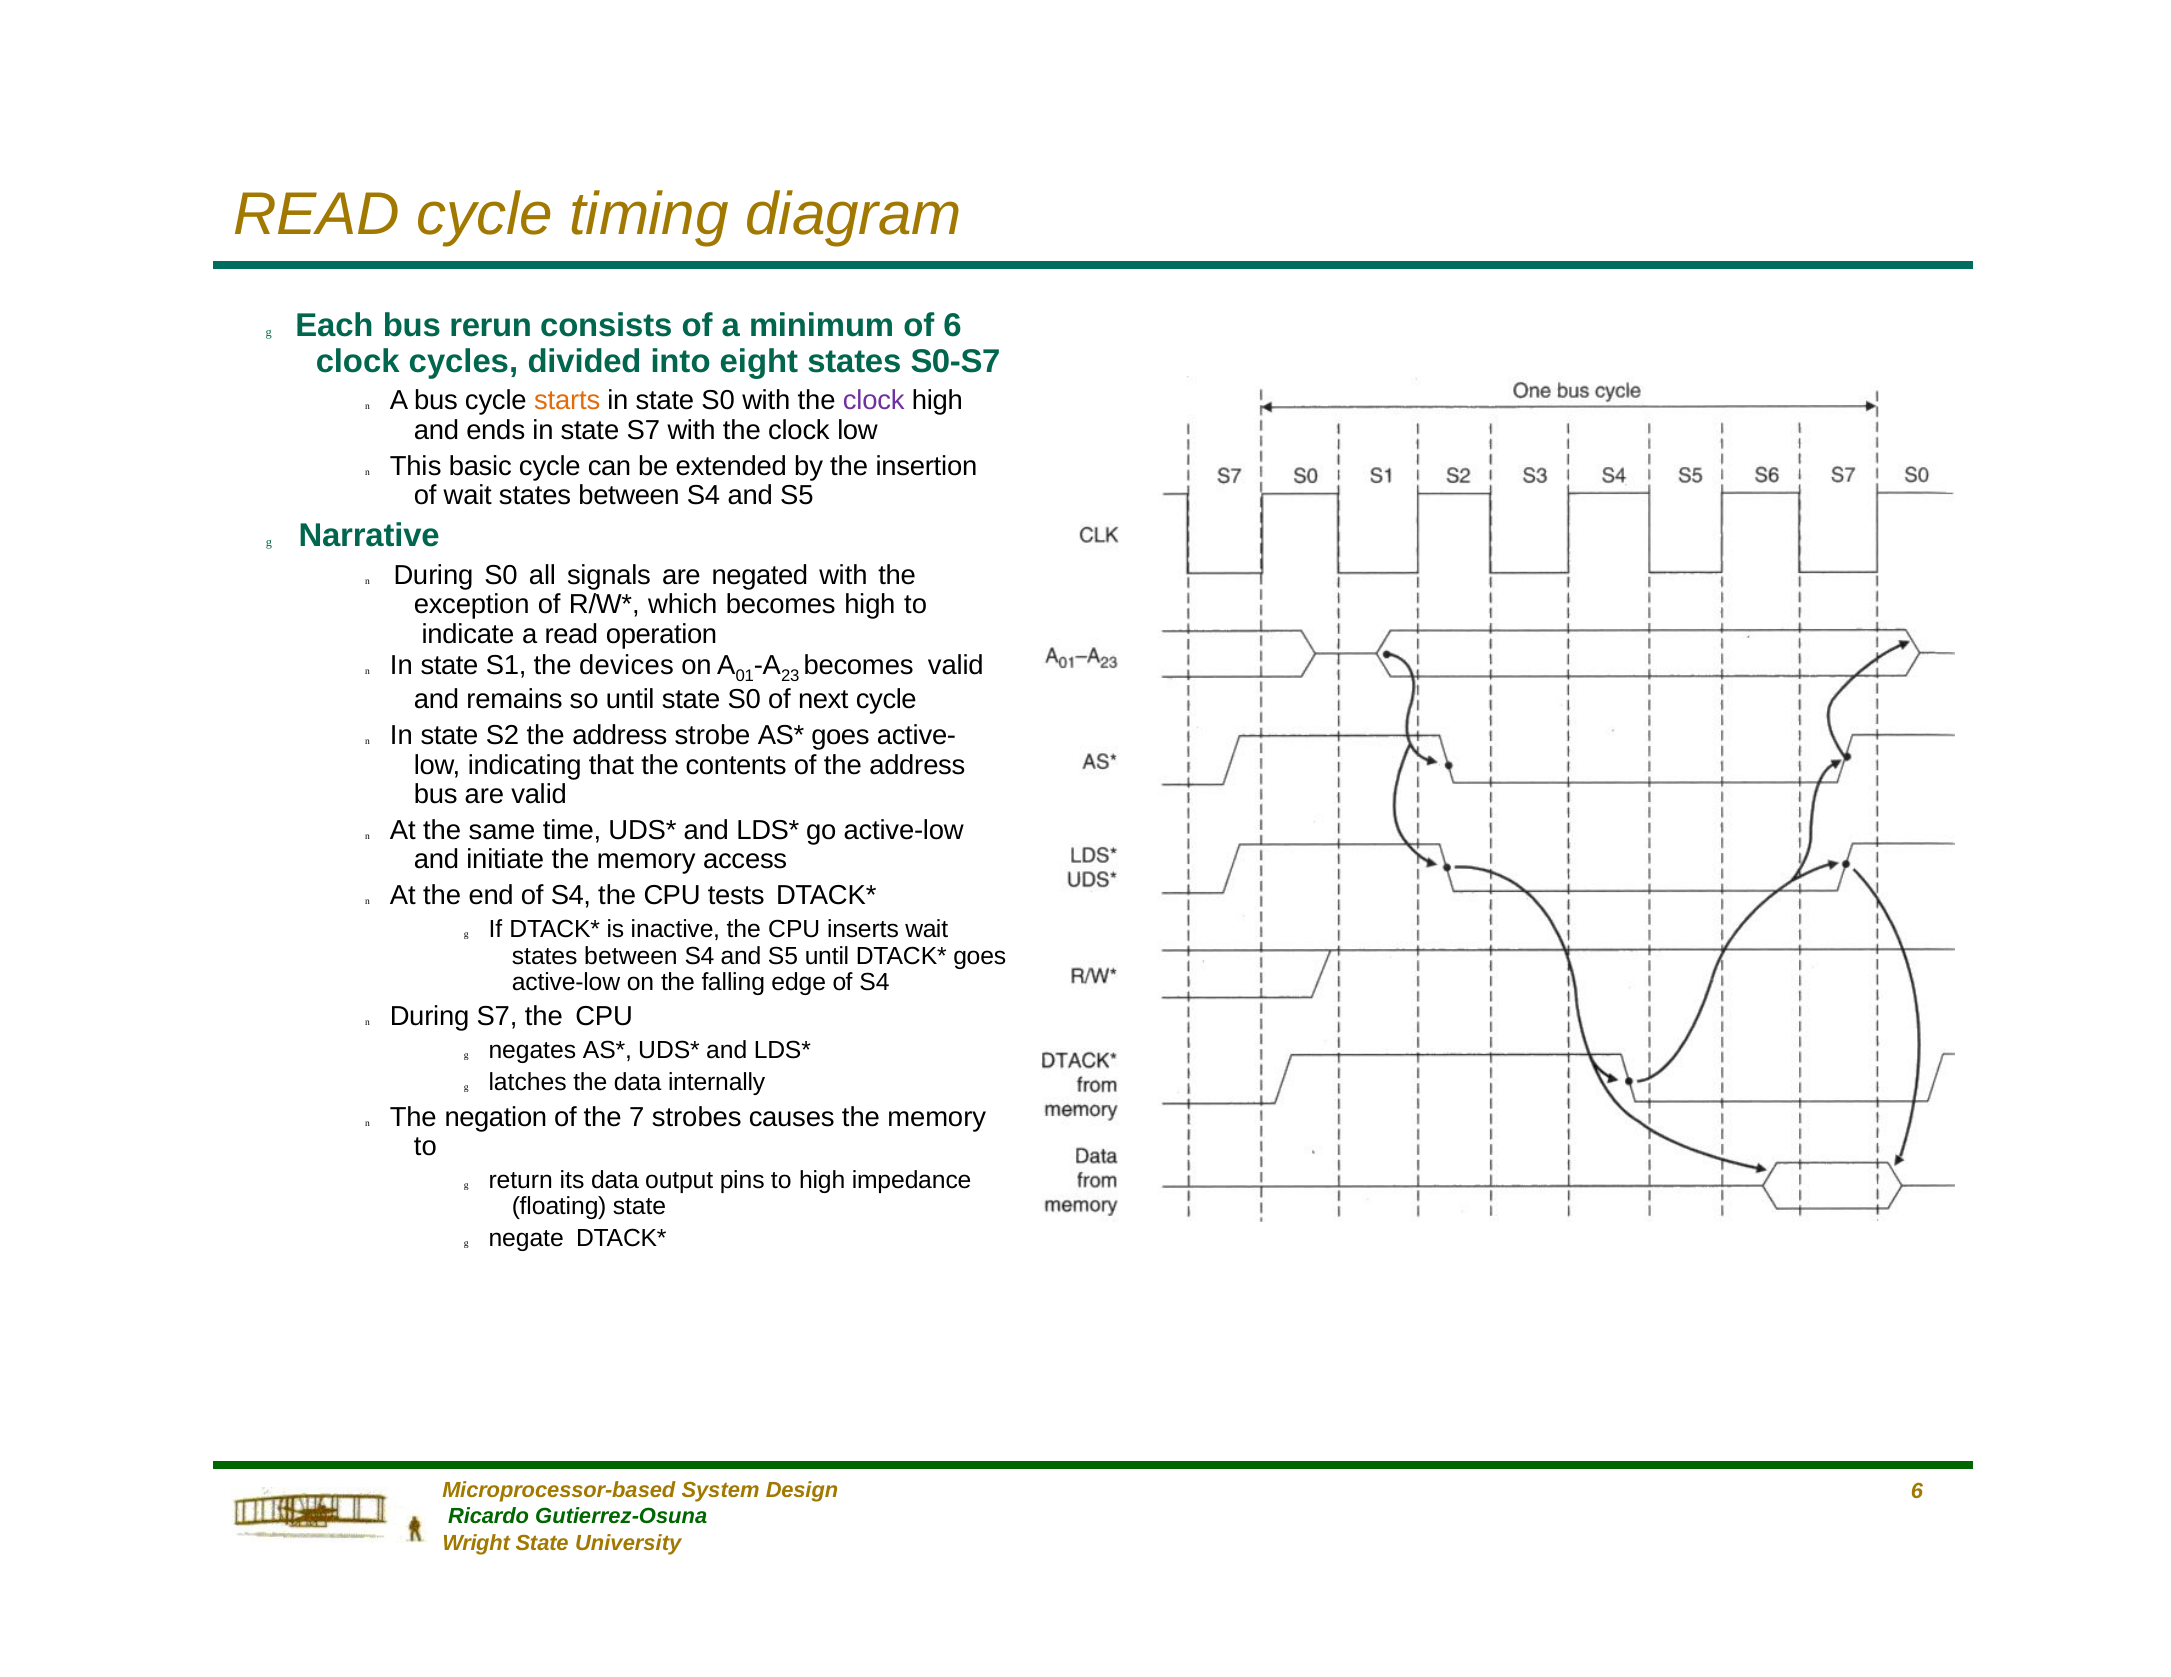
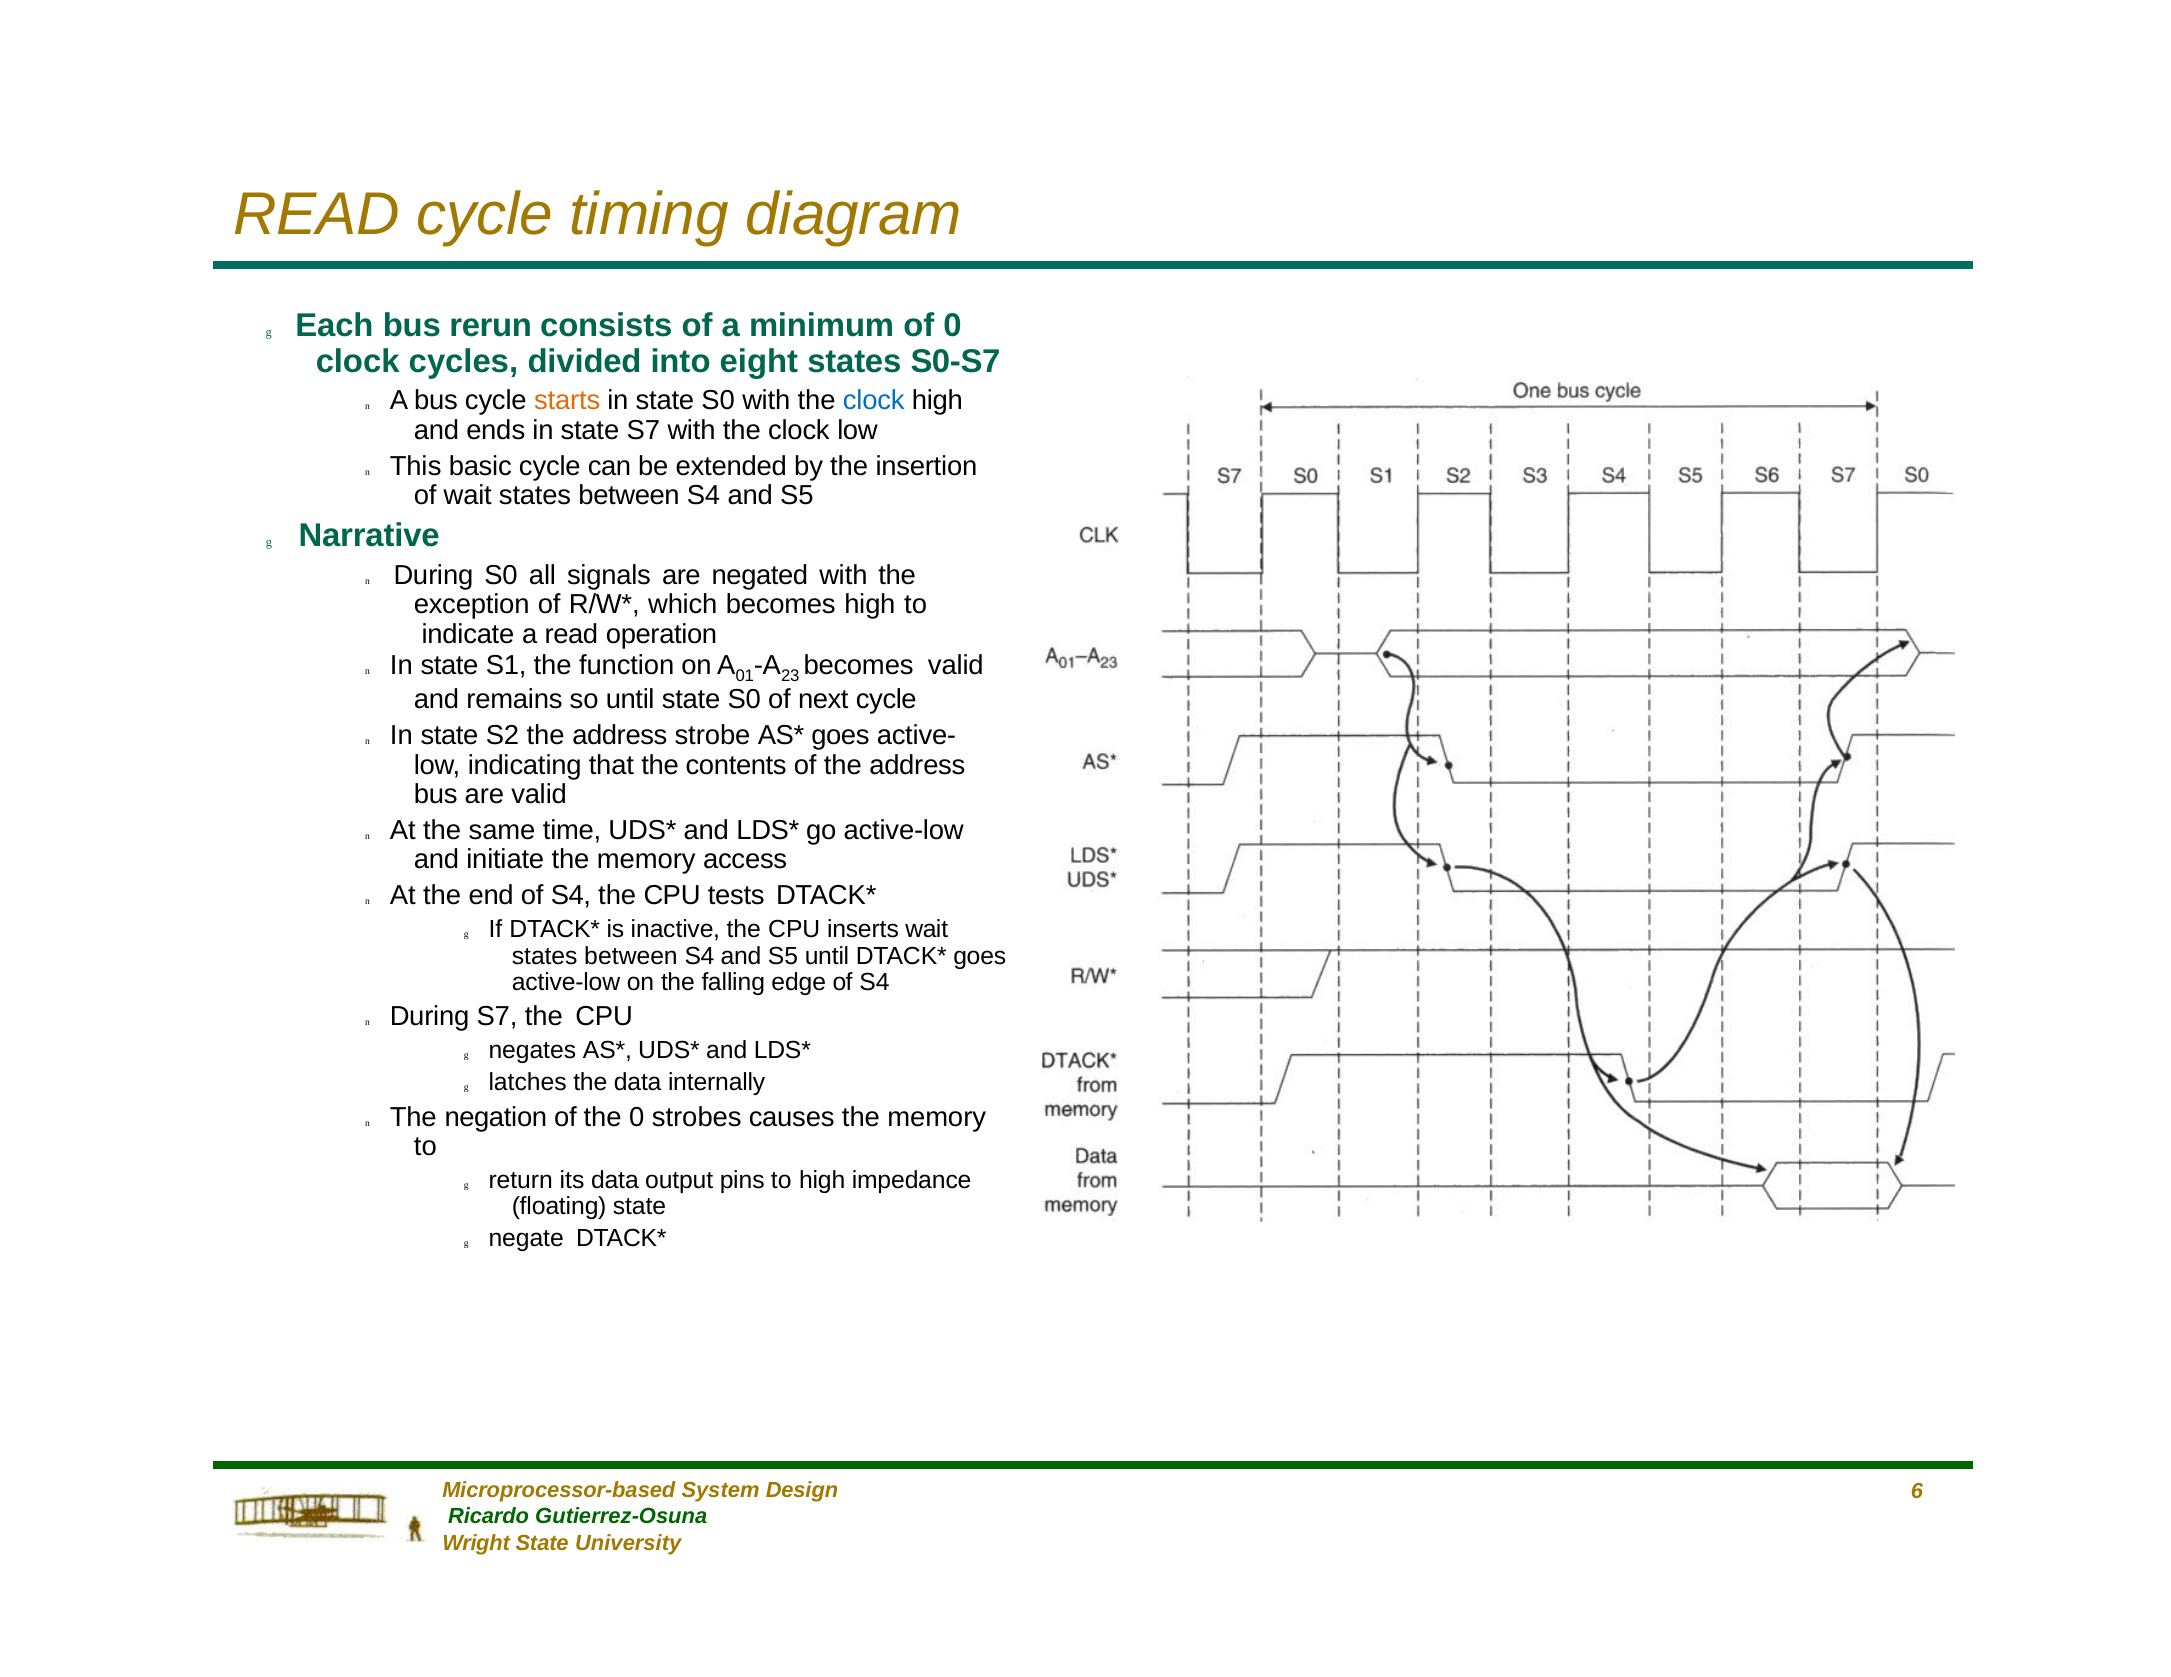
of 6: 6 -> 0
clock at (874, 401) colour: purple -> blue
devices: devices -> function
the 7: 7 -> 0
